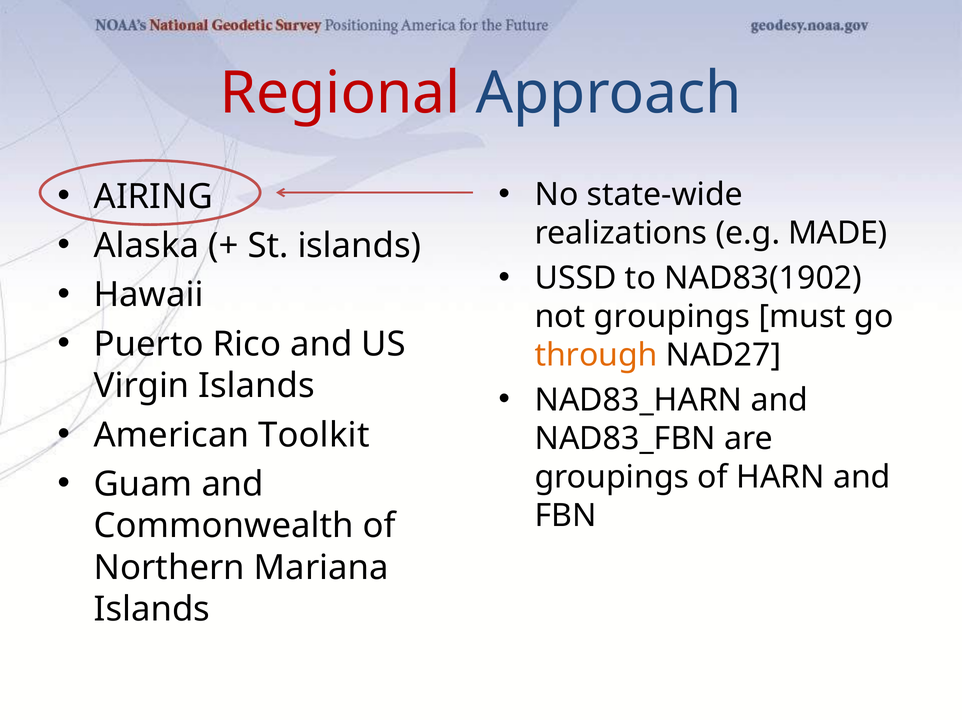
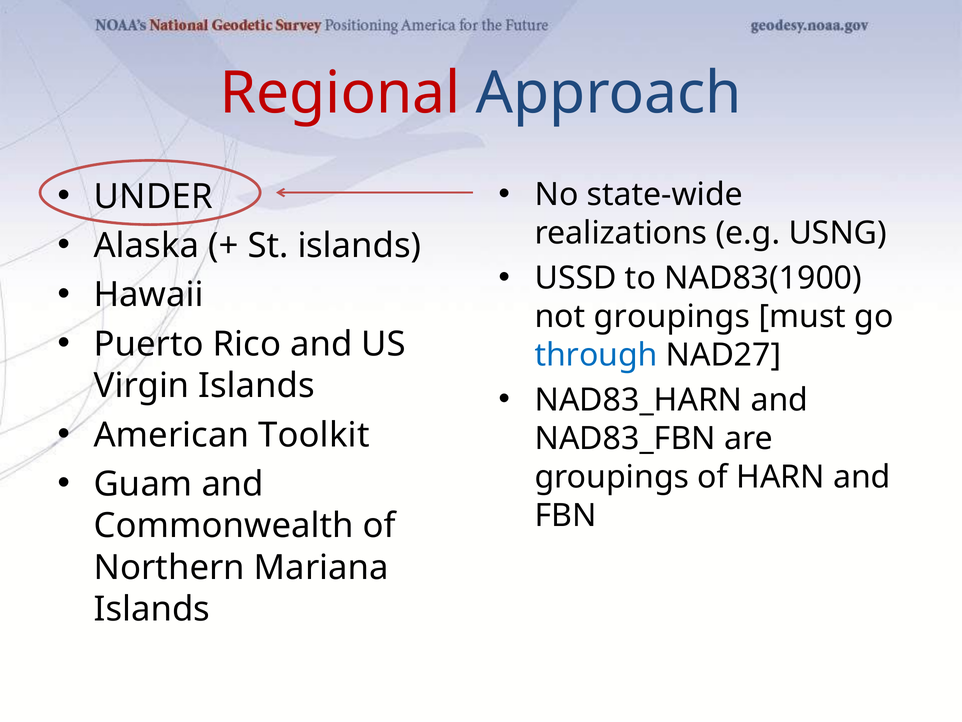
AIRING: AIRING -> UNDER
MADE: MADE -> USNG
NAD83(1902: NAD83(1902 -> NAD83(1900
through colour: orange -> blue
